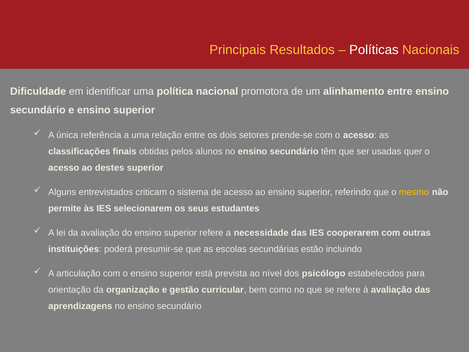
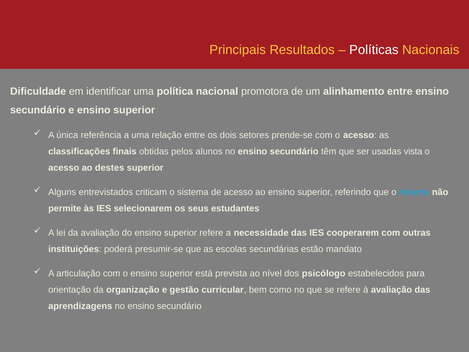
quer: quer -> vista
mesmo colour: yellow -> light blue
incluindo: incluindo -> mandato
